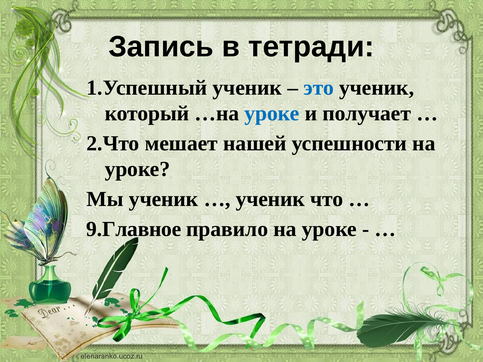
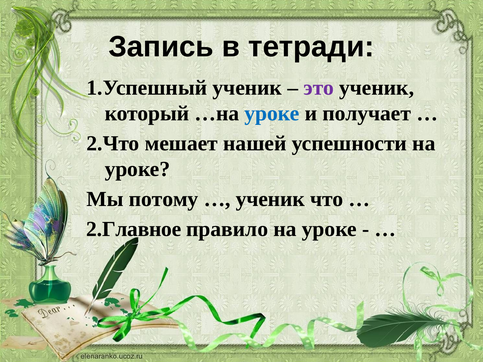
это colour: blue -> purple
Мы ученик: ученик -> потому
9.Главное: 9.Главное -> 2.Главное
